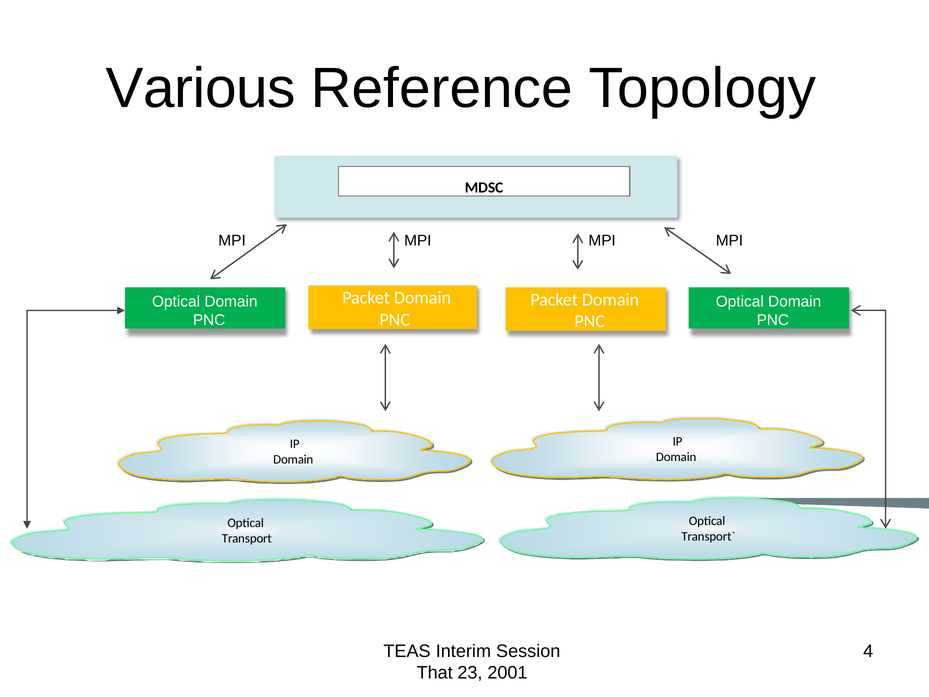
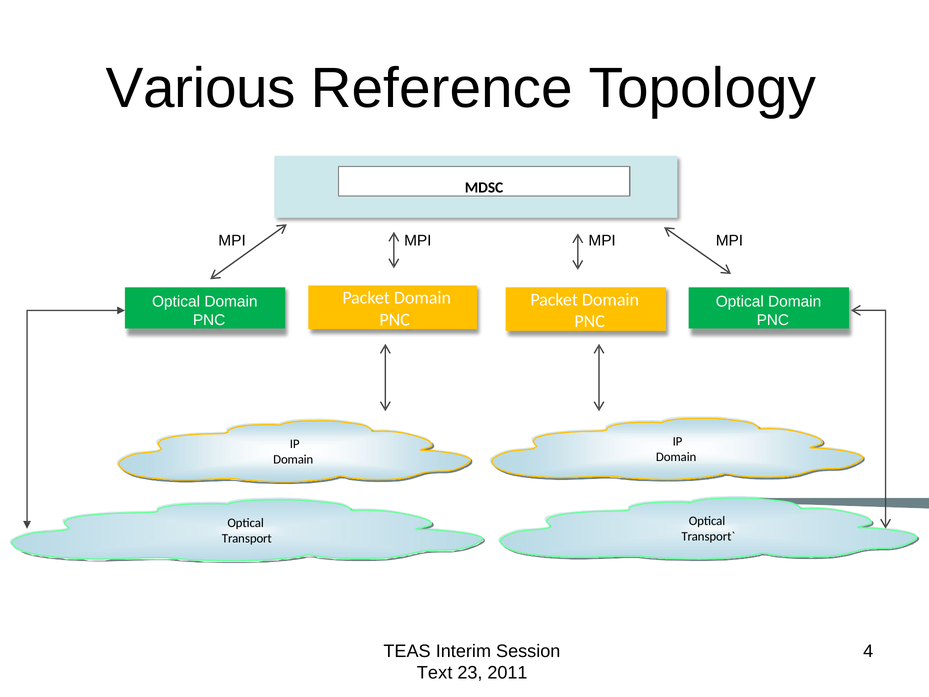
That: That -> Text
2001: 2001 -> 2011
